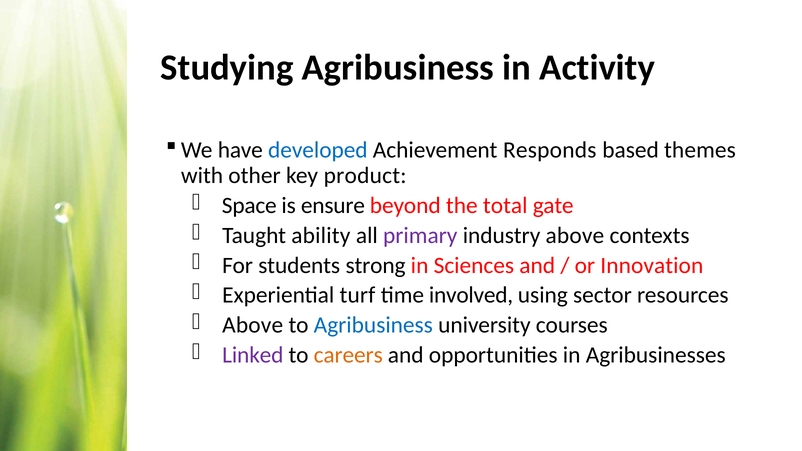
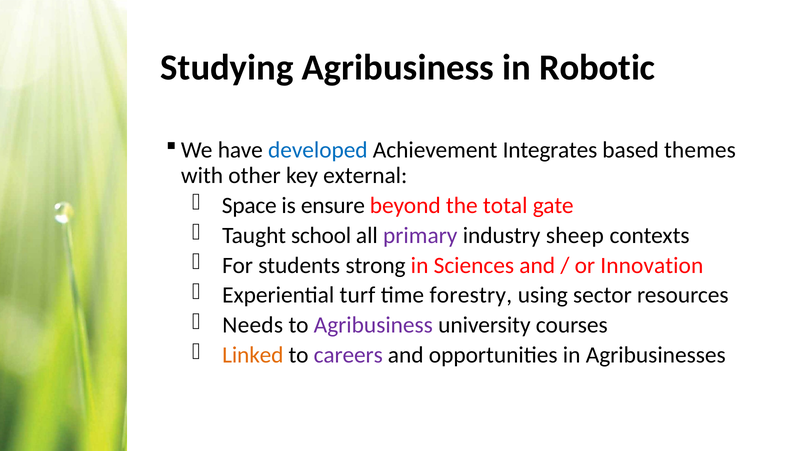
Activity: Activity -> Robotic
Responds: Responds -> Integrates
product: product -> external
ability: ability -> school
industry above: above -> sheep
involved: involved -> forestry
Above at (253, 325): Above -> Needs
Agribusiness at (373, 325) colour: blue -> purple
Linked colour: purple -> orange
careers colour: orange -> purple
